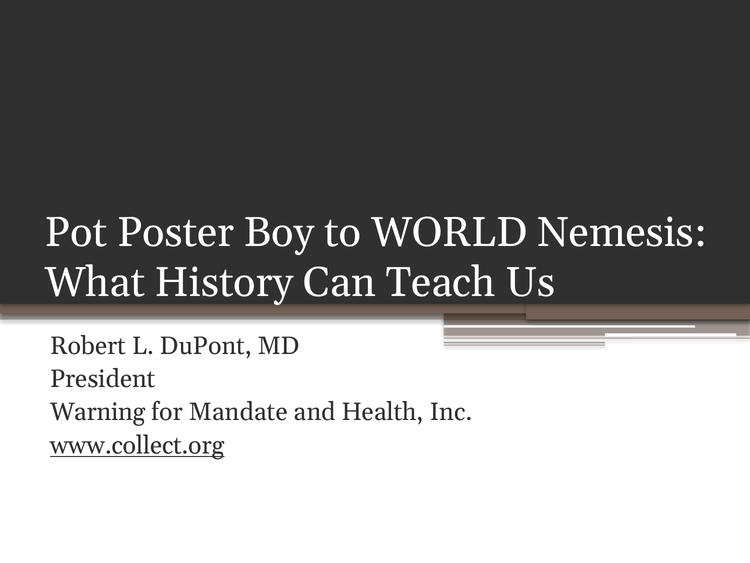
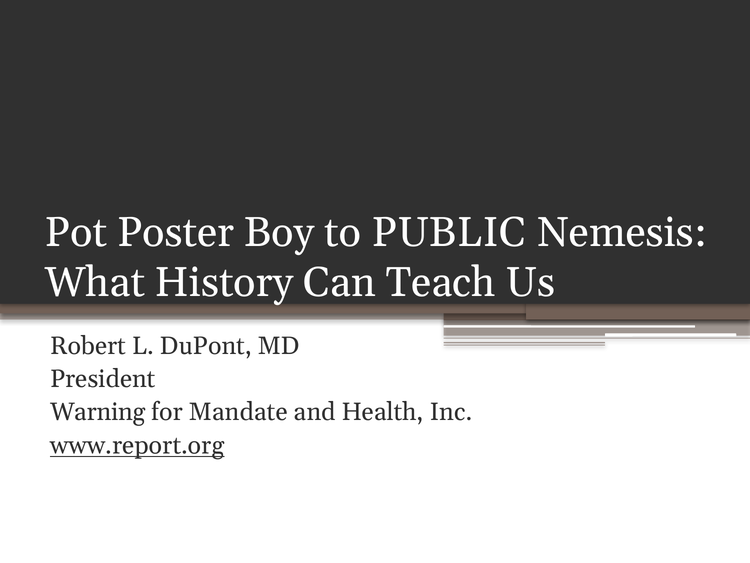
WORLD: WORLD -> PUBLIC
www.collect.org: www.collect.org -> www.report.org
